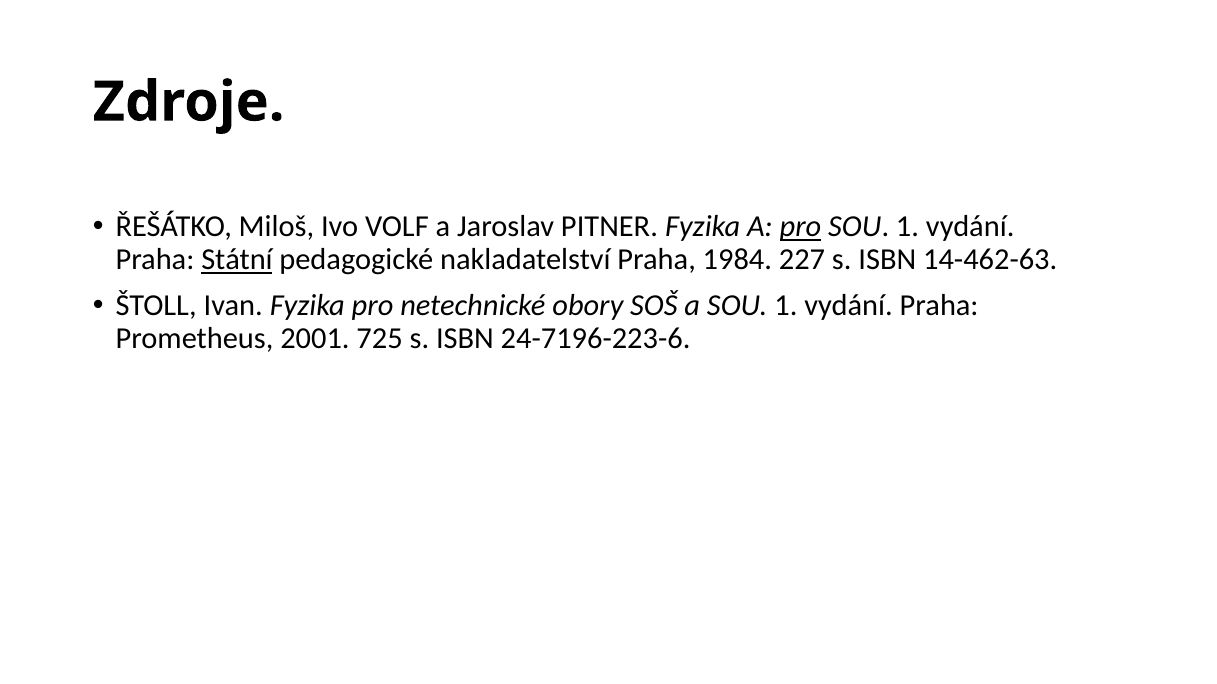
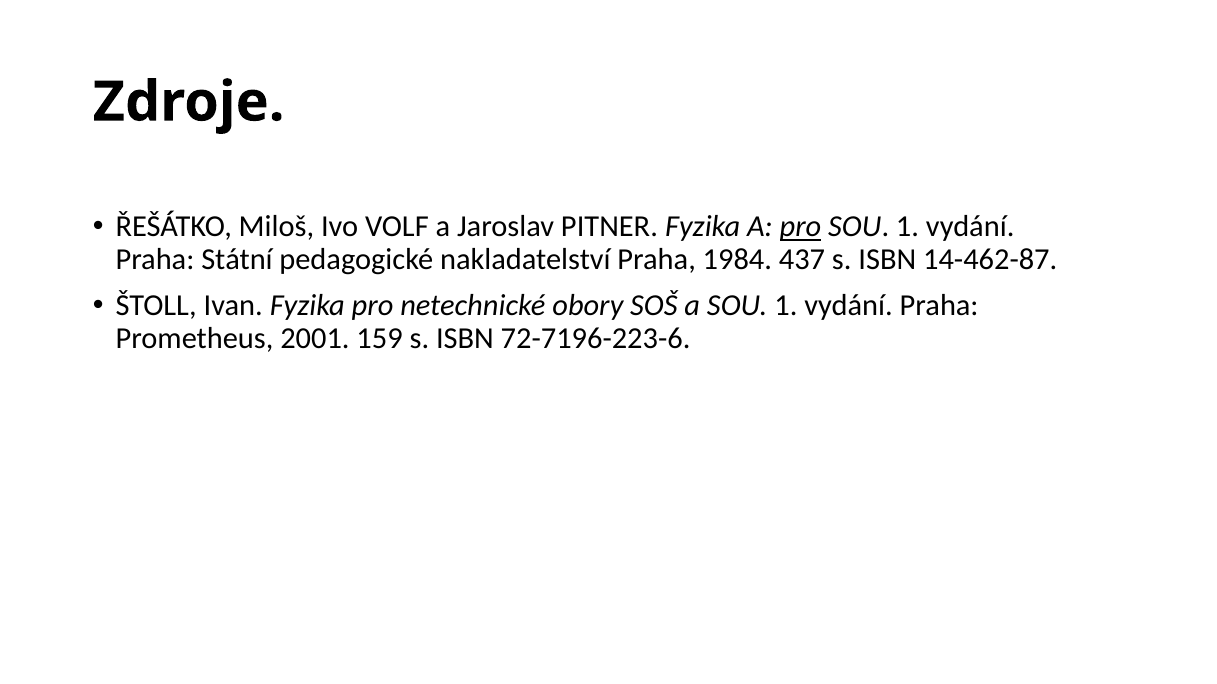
Státní underline: present -> none
227: 227 -> 437
14-462-63: 14-462-63 -> 14-462-87
725: 725 -> 159
24-7196-223-6: 24-7196-223-6 -> 72-7196-223-6
